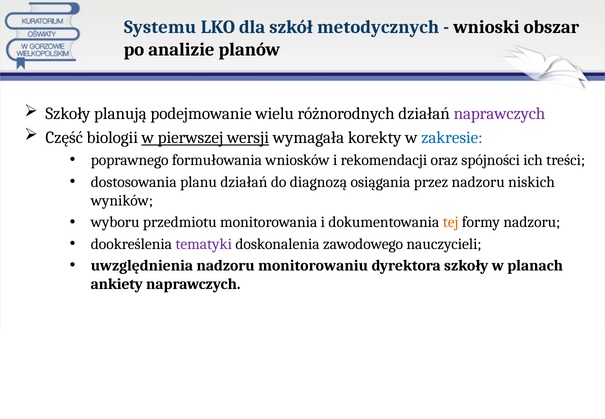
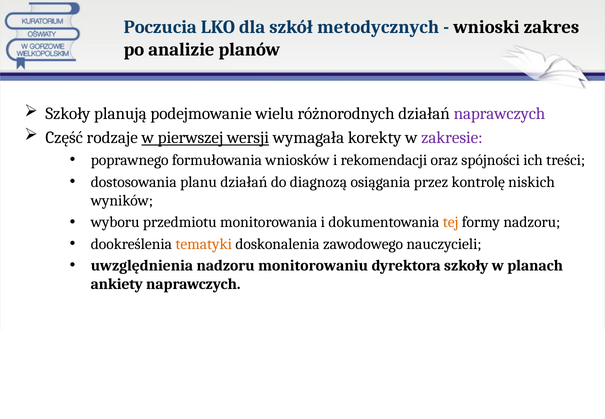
Systemu: Systemu -> Poczucia
obszar: obszar -> zakres
biologii: biologii -> rodzaje
zakresie colour: blue -> purple
przez nadzoru: nadzoru -> kontrolę
tematyki colour: purple -> orange
